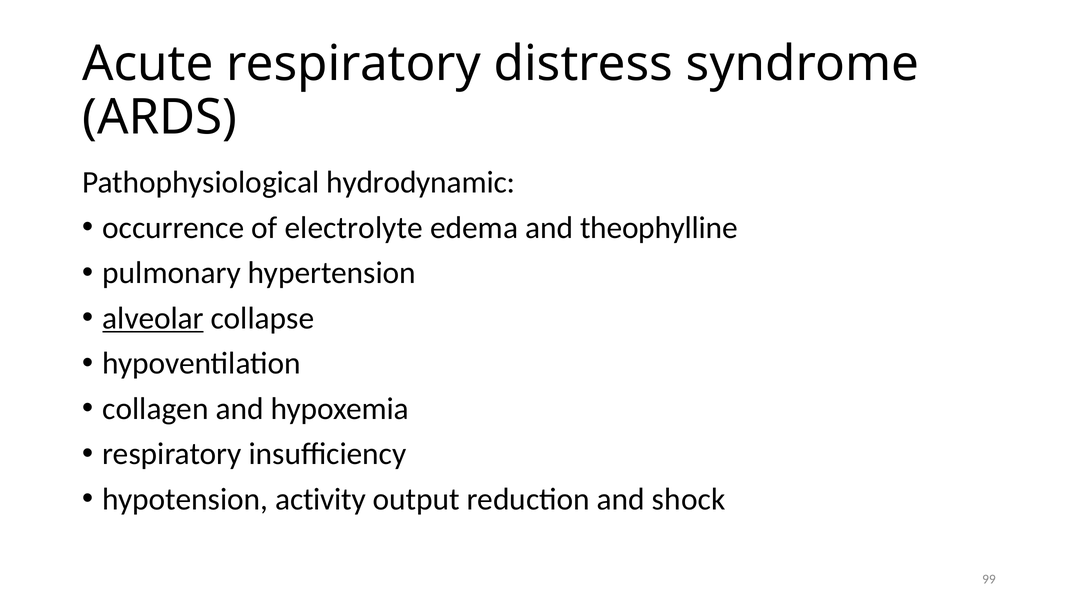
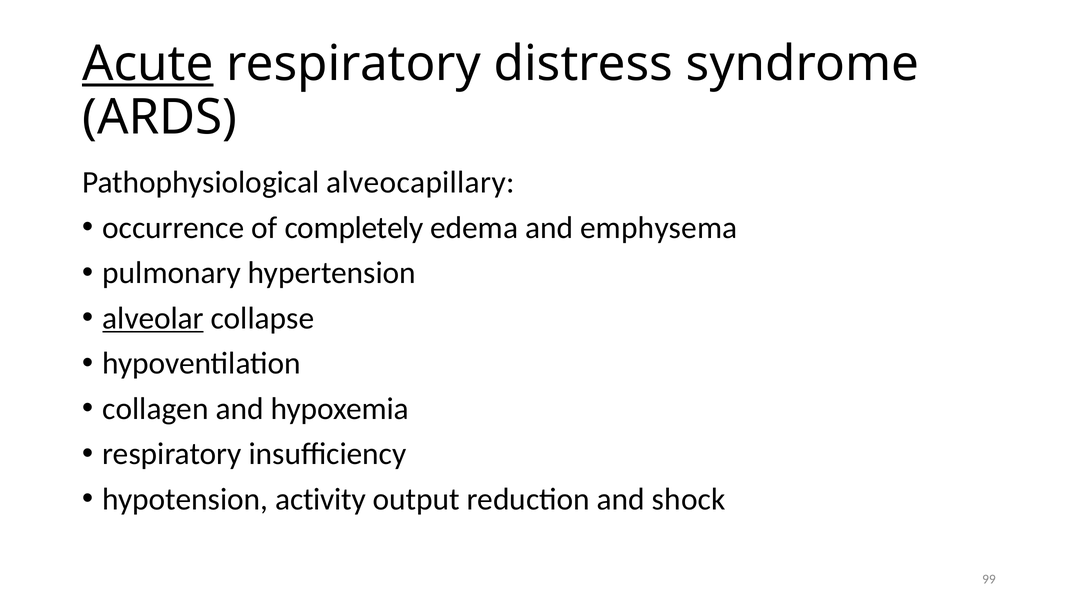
Acute underline: none -> present
hydrodynamic: hydrodynamic -> alveocapillary
electrolyte: electrolyte -> completely
theophylline: theophylline -> emphysema
